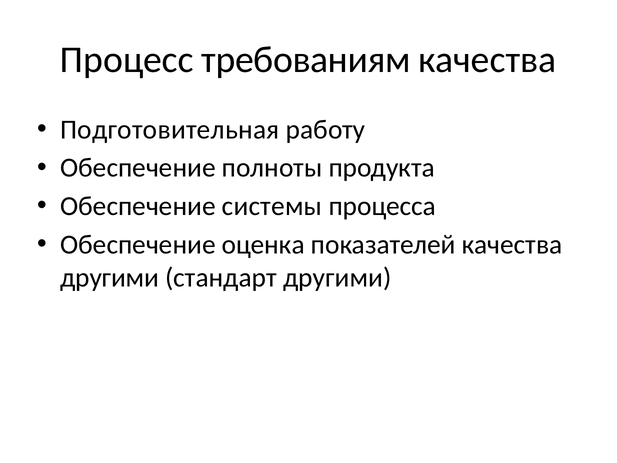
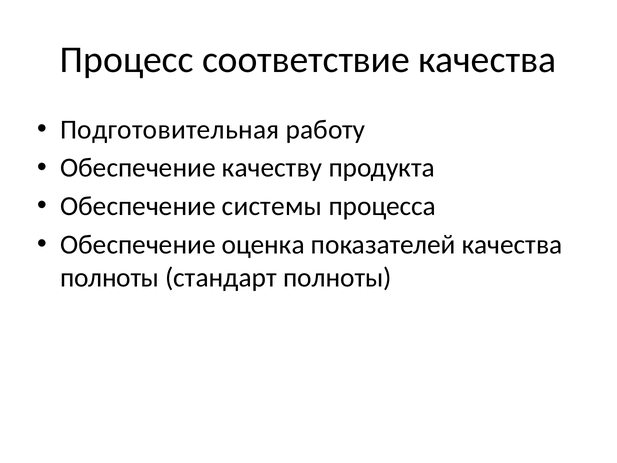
требованиям: требованиям -> соответствие
полноты: полноты -> качеству
другими at (110, 278): другими -> полноты
стандарт другими: другими -> полноты
